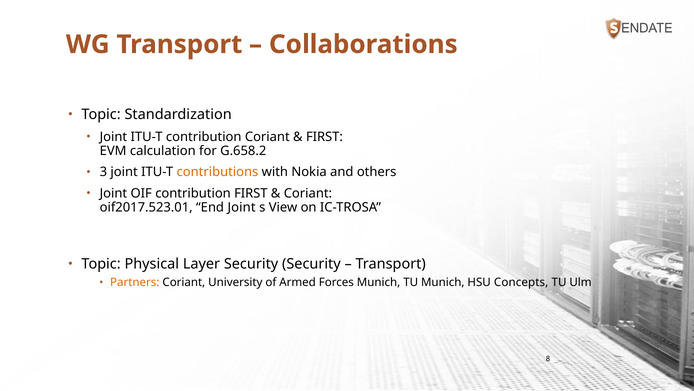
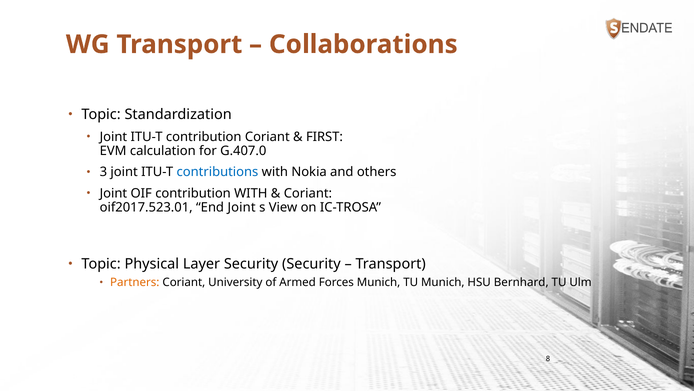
G.658.2: G.658.2 -> G.407.0
contributions colour: orange -> blue
contribution FIRST: FIRST -> WITH
Concepts: Concepts -> Bernhard
